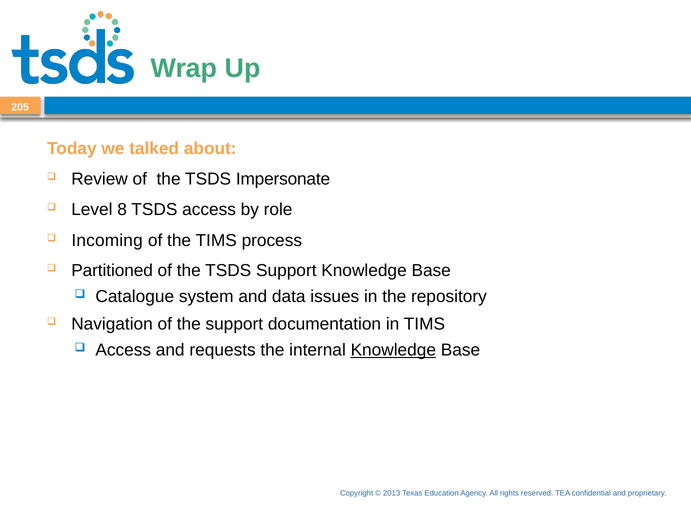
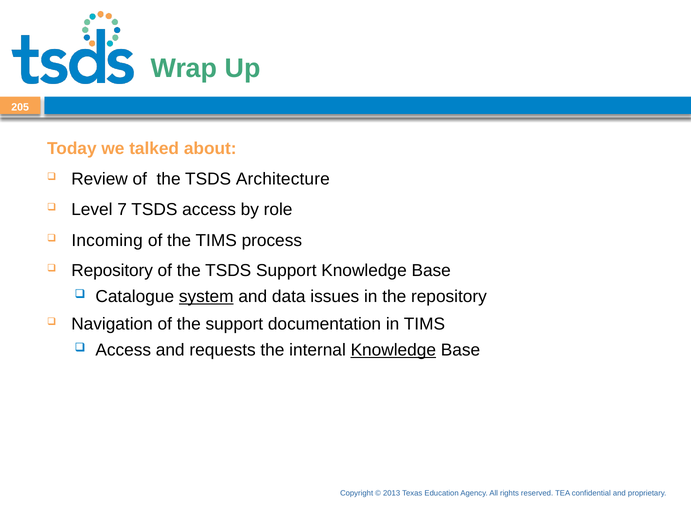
Impersonate: Impersonate -> Architecture
8: 8 -> 7
Partitioned at (112, 271): Partitioned -> Repository
system underline: none -> present
